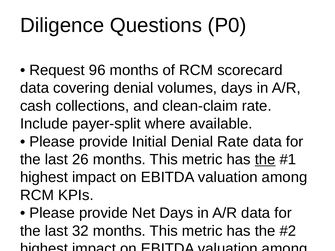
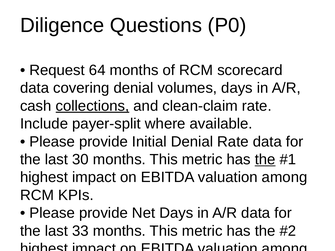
96: 96 -> 64
collections underline: none -> present
26: 26 -> 30
32: 32 -> 33
